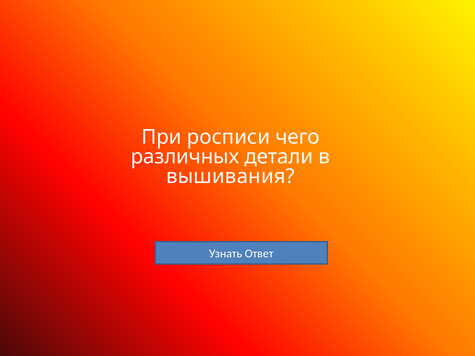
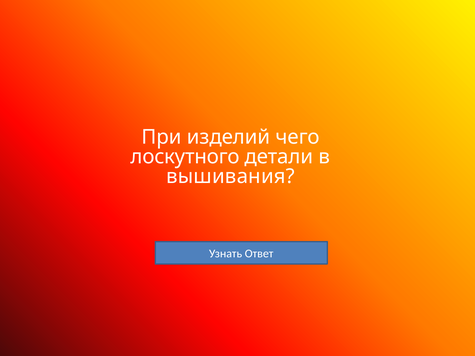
росписи: росписи -> изделий
различных: различных -> лоскутного
